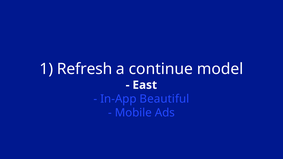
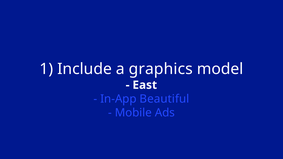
Refresh: Refresh -> Include
continue: continue -> graphics
